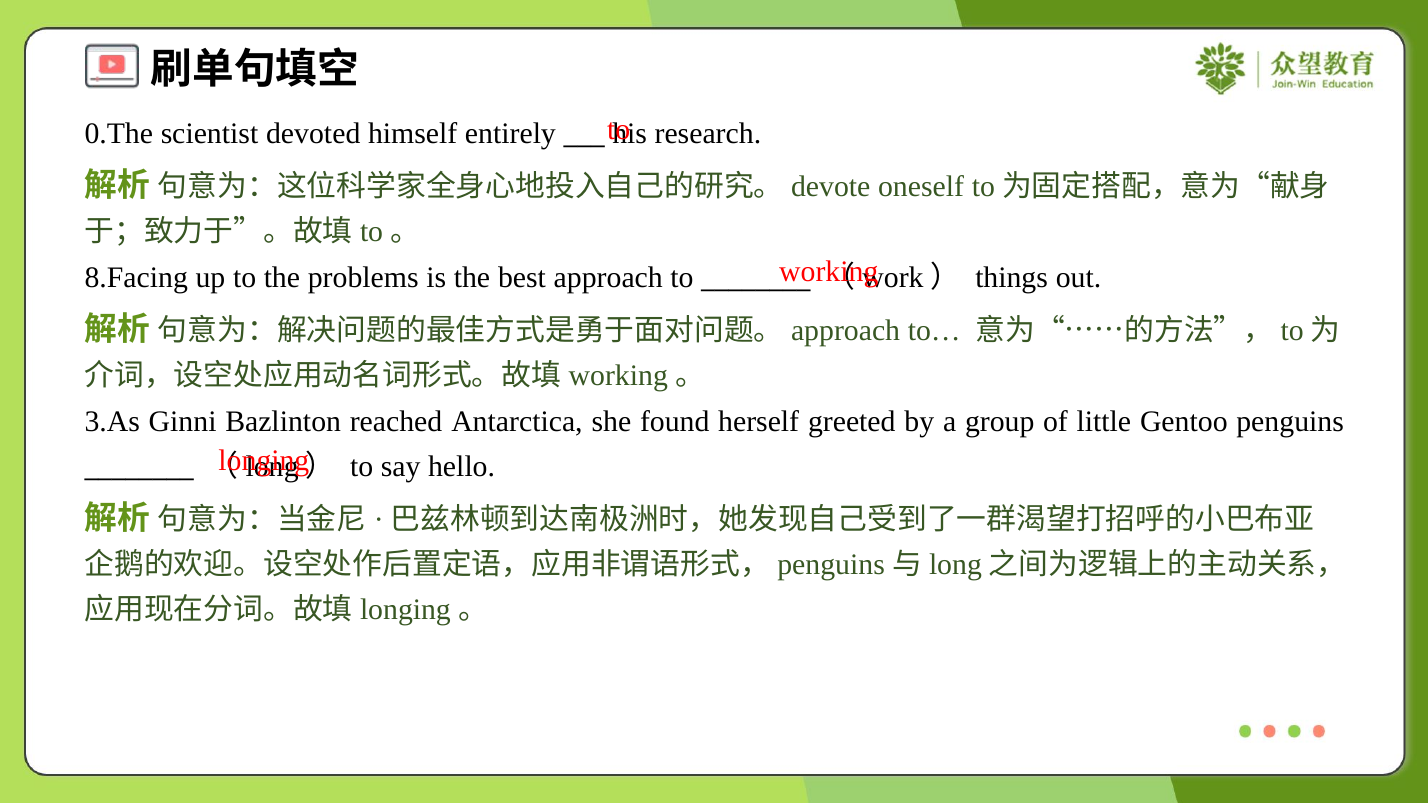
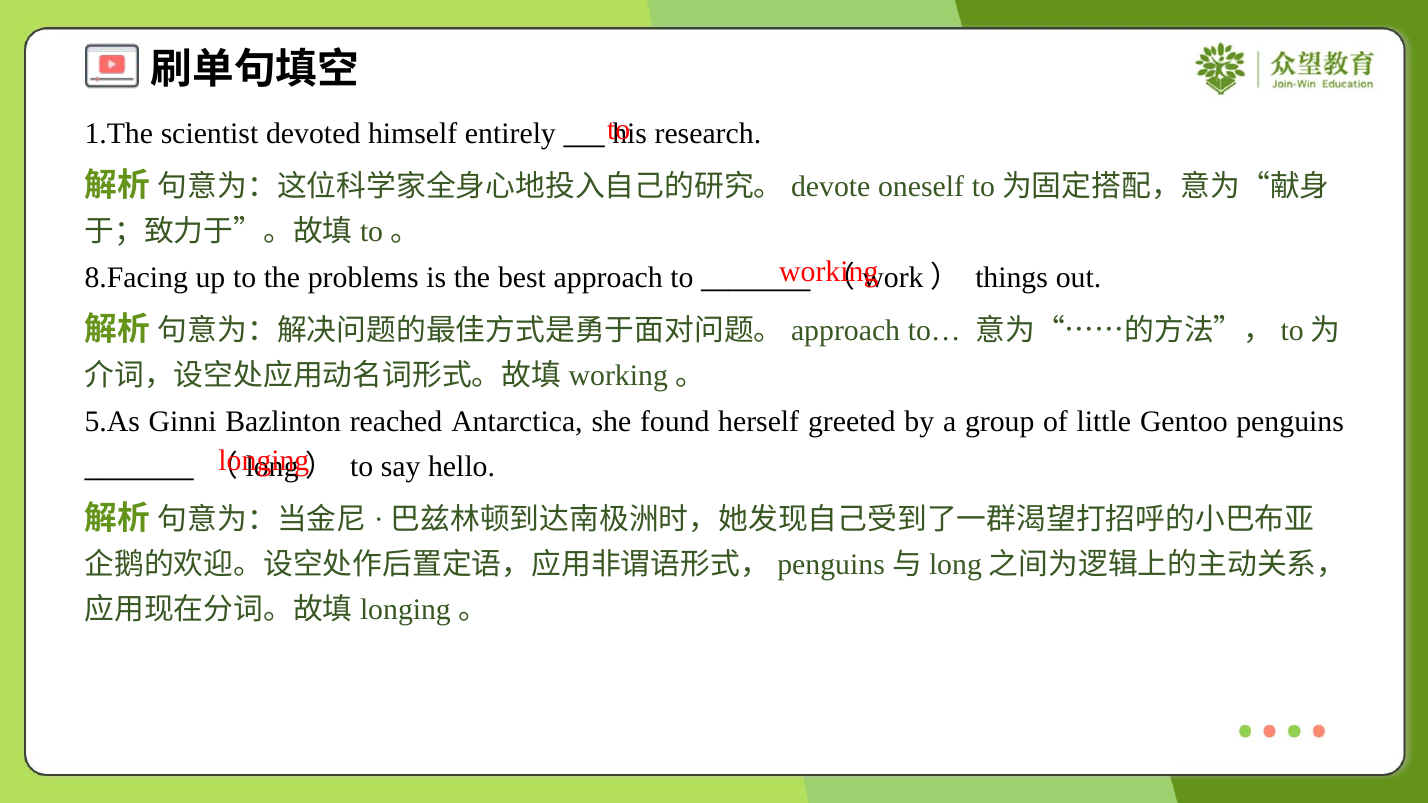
0.The: 0.The -> 1.The
3.As: 3.As -> 5.As
